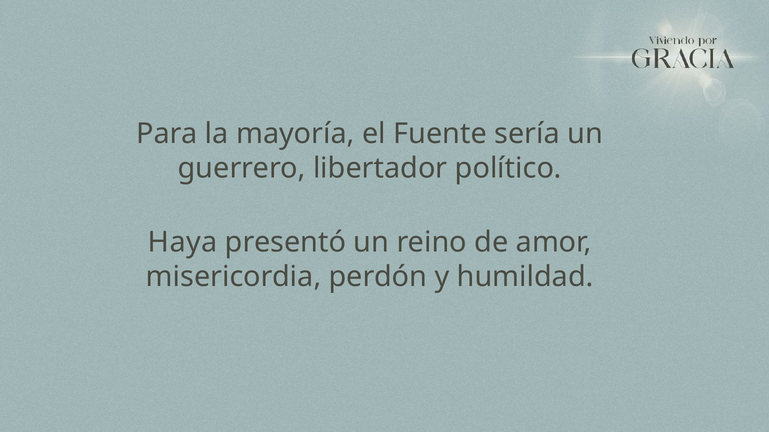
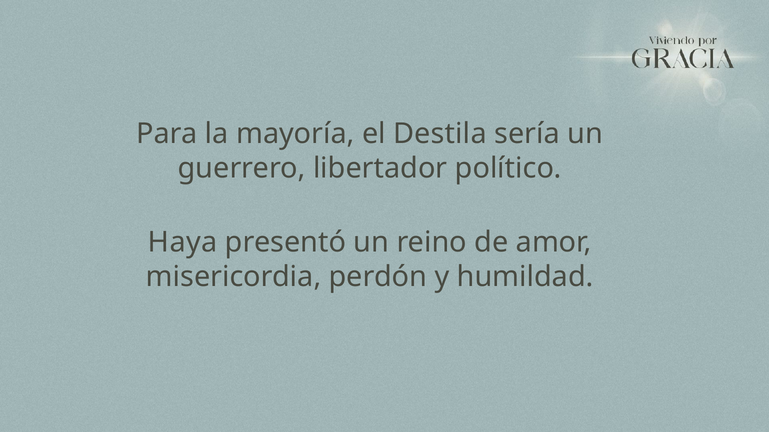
Fuente: Fuente -> Destila
